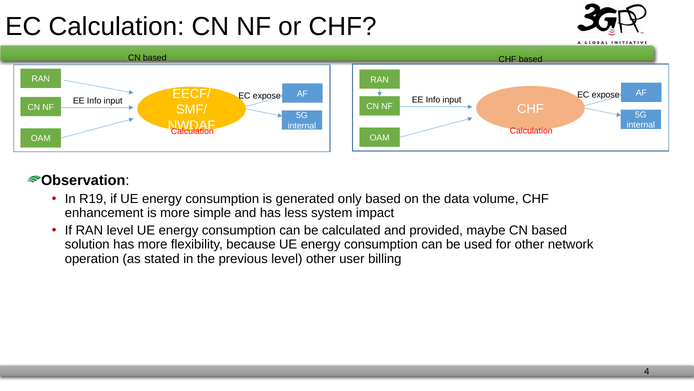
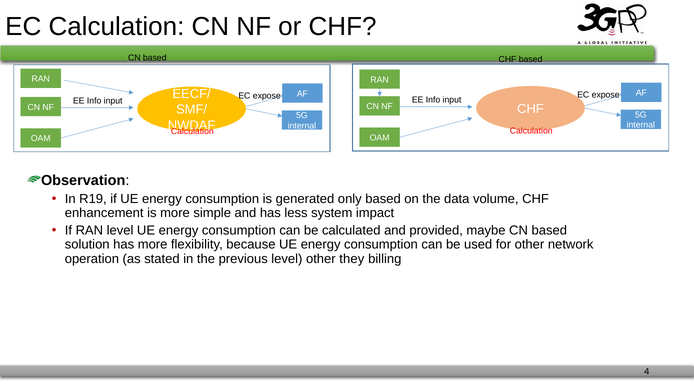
user: user -> they
